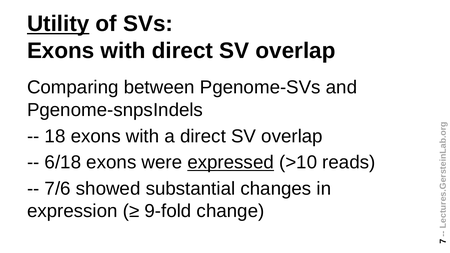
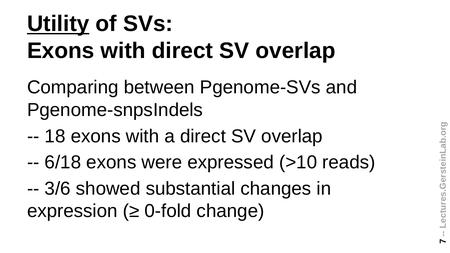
expressed underline: present -> none
7/6: 7/6 -> 3/6
9-fold: 9-fold -> 0-fold
